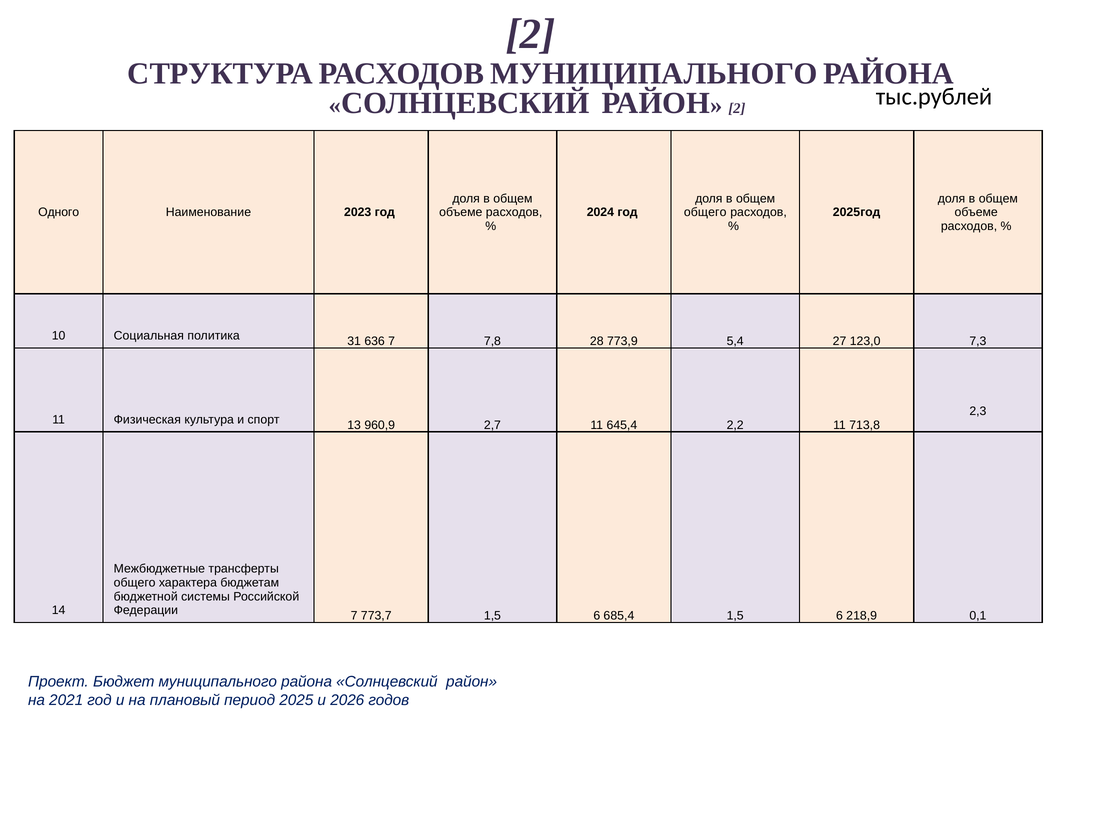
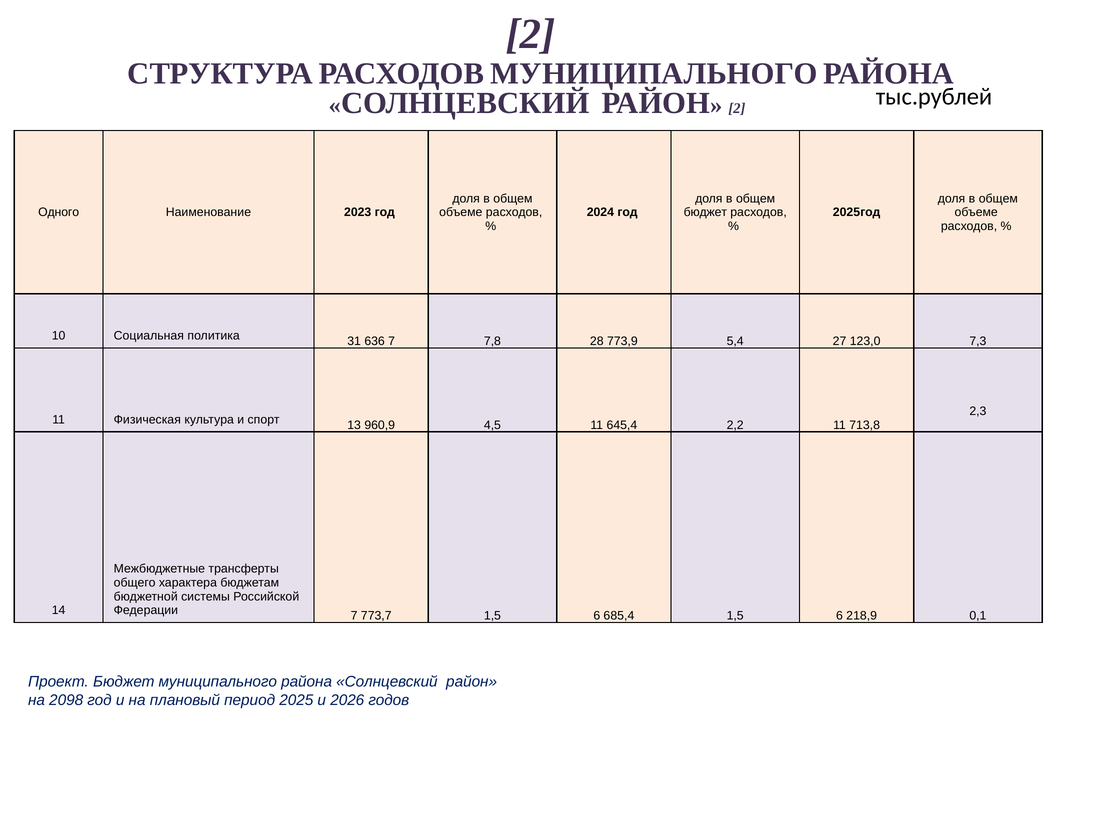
общего at (705, 212): общего -> бюджет
2,7: 2,7 -> 4,5
2021: 2021 -> 2098
